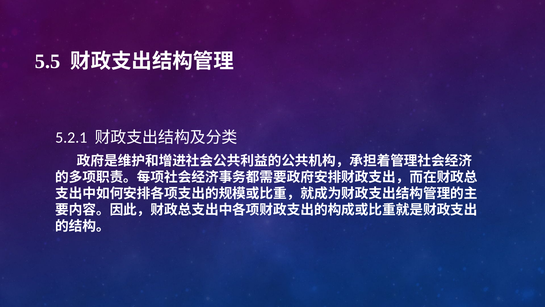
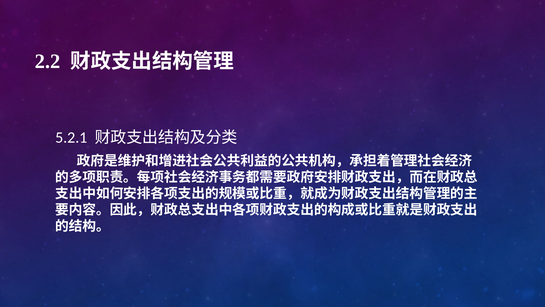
5.5: 5.5 -> 2.2
